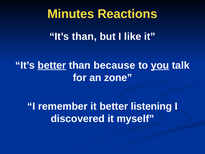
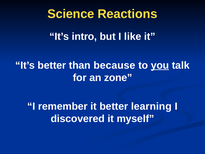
Minutes: Minutes -> Science
It’s than: than -> intro
better at (52, 65) underline: present -> none
listening: listening -> learning
